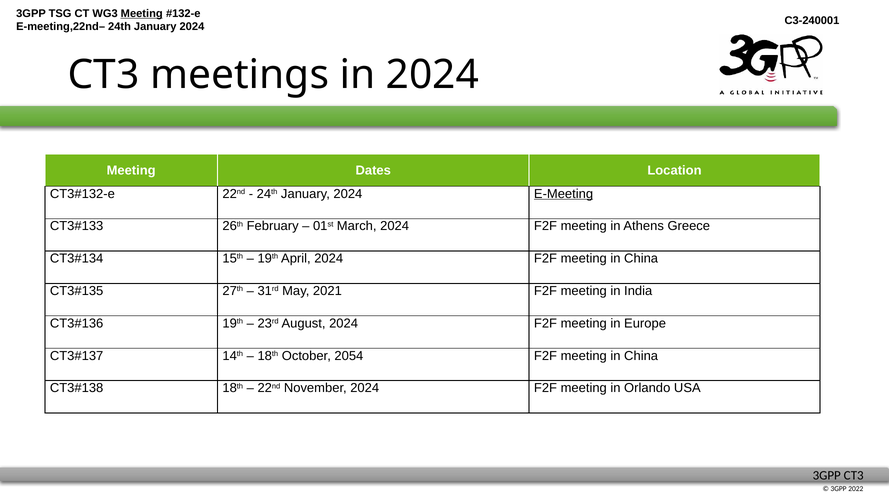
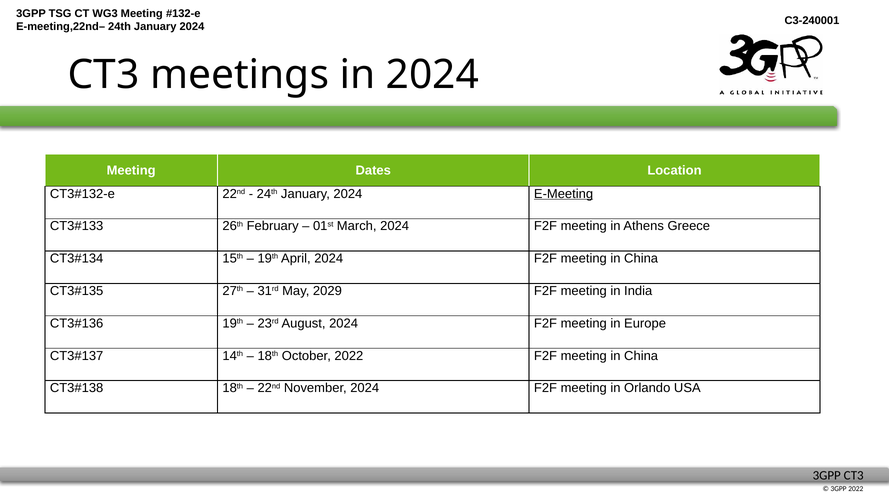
Meeting at (142, 13) underline: present -> none
2021: 2021 -> 2029
October 2054: 2054 -> 2022
